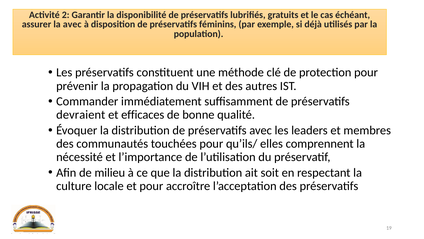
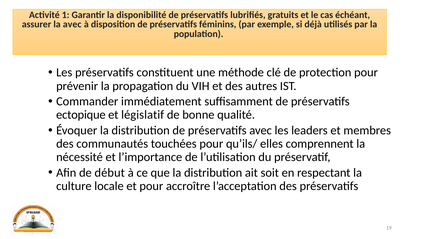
2: 2 -> 1
devraient: devraient -> ectopique
efficaces: efficaces -> législatif
milieu: milieu -> début
